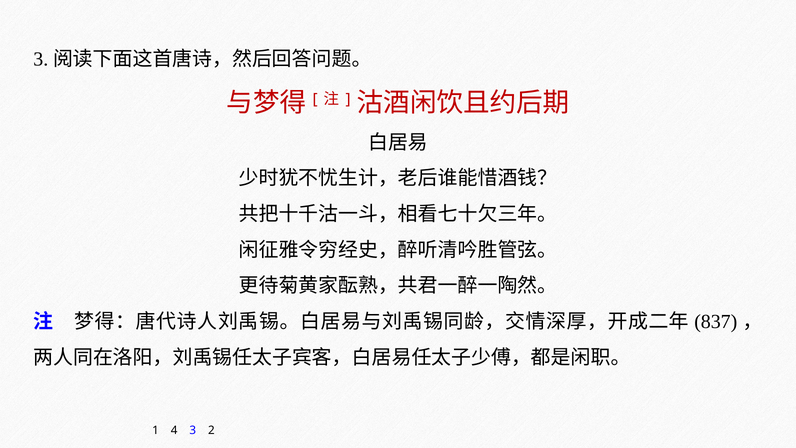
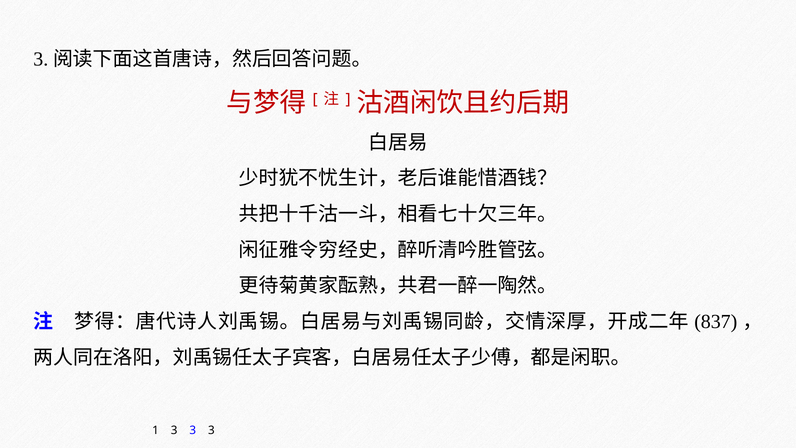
1 4: 4 -> 3
2 at (211, 430): 2 -> 3
